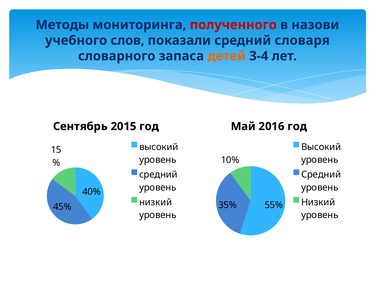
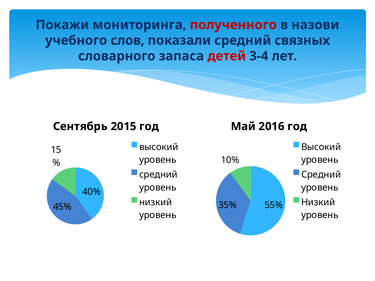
Методы: Методы -> Покажи
словаря: словаря -> связных
детей colour: orange -> red
